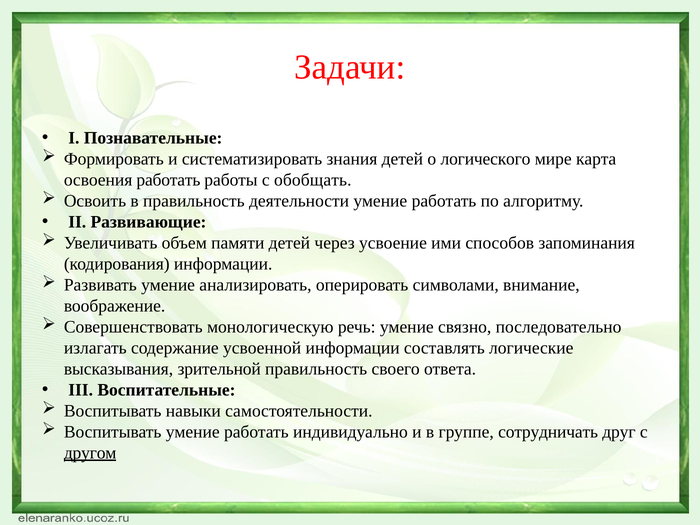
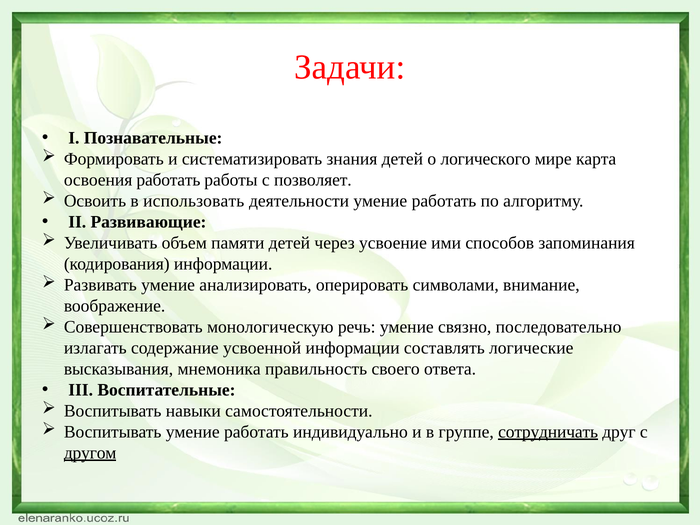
обобщать: обобщать -> позволяет
в правильность: правильность -> использовать
зрительной: зрительной -> мнемоника
сотрудничать underline: none -> present
